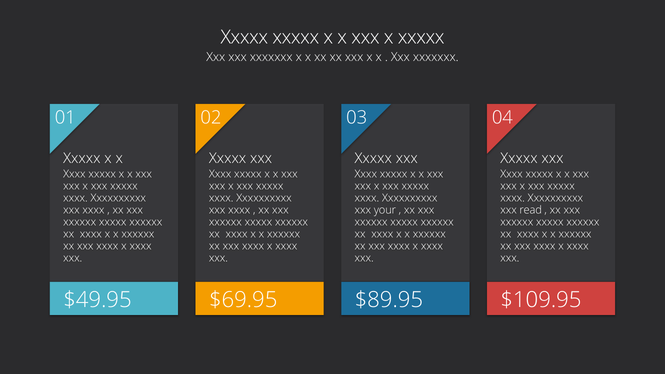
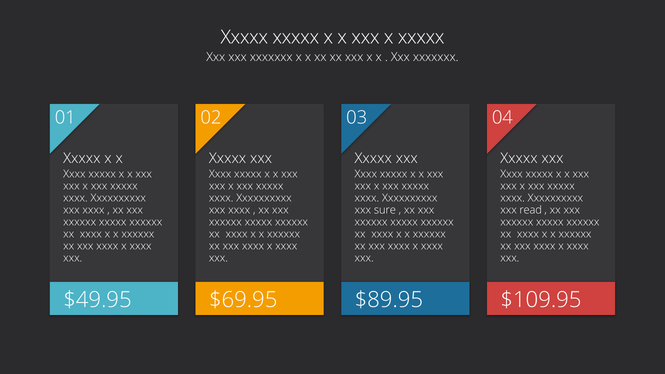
your: your -> sure
